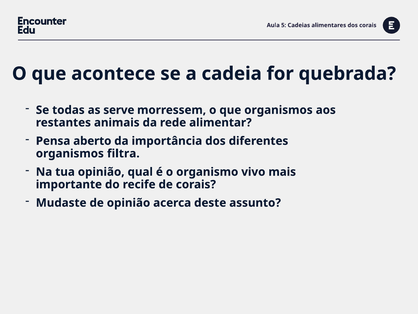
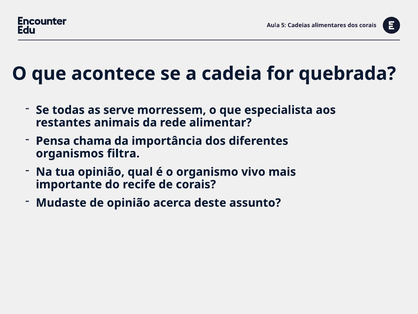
que organismos: organismos -> especialista
aberto: aberto -> chama
